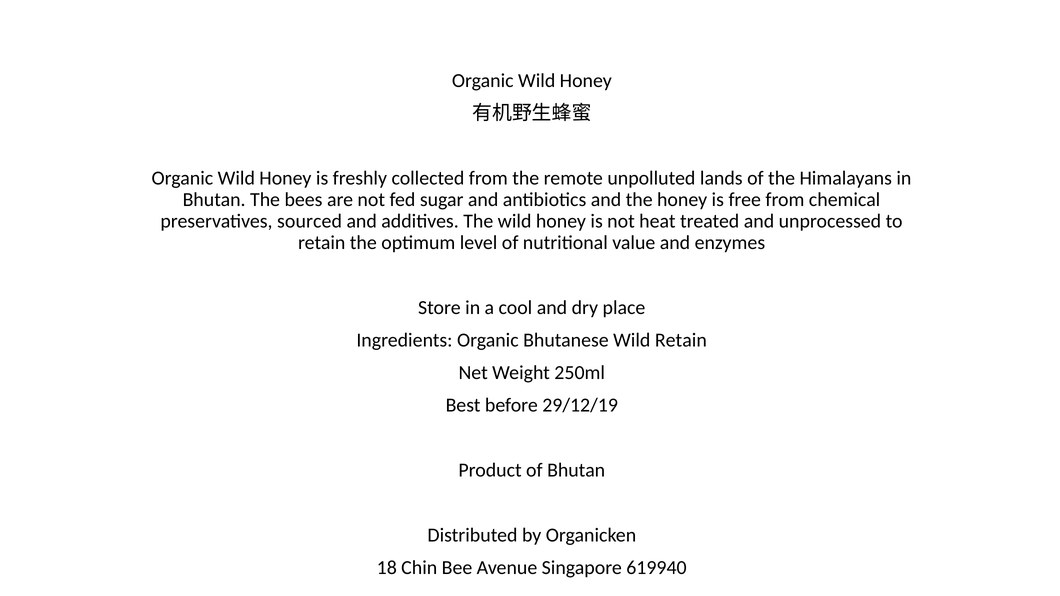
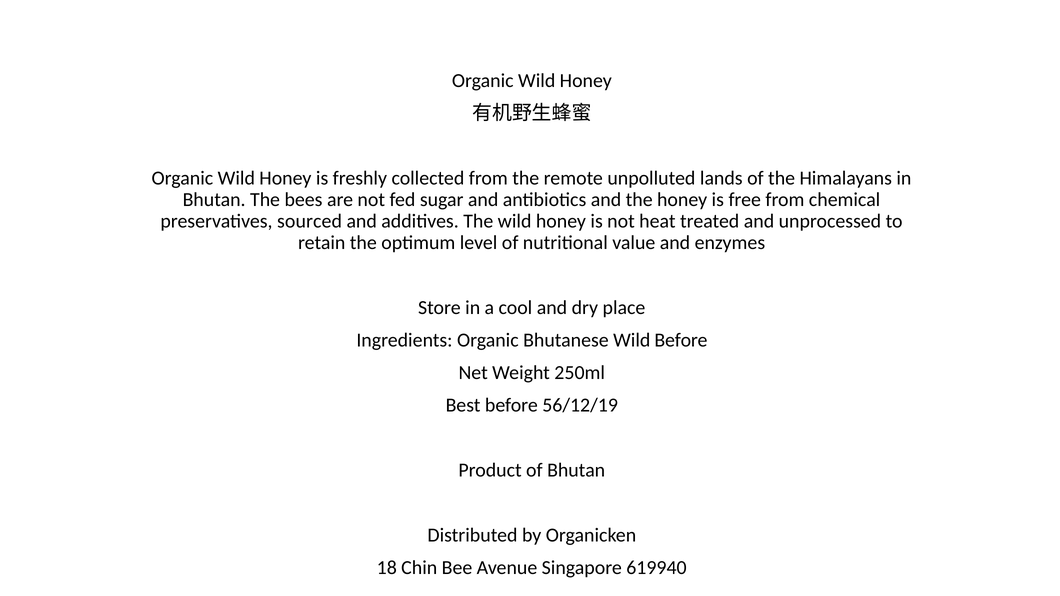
Wild Retain: Retain -> Before
29/12/19: 29/12/19 -> 56/12/19
